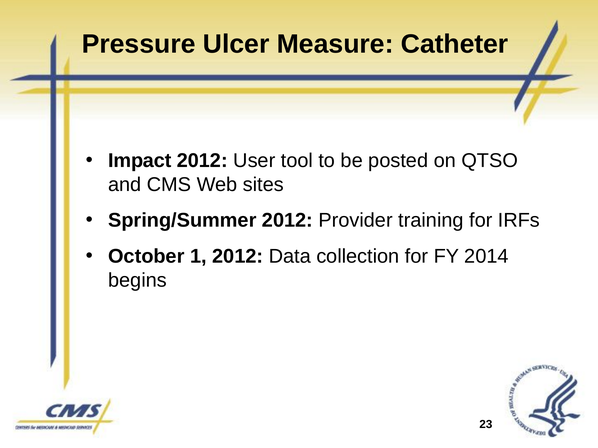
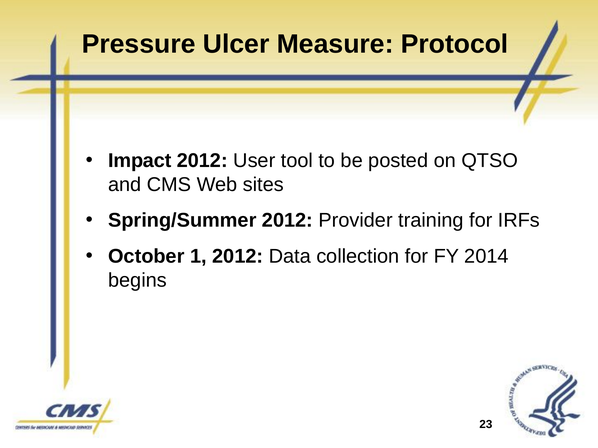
Catheter: Catheter -> Protocol
